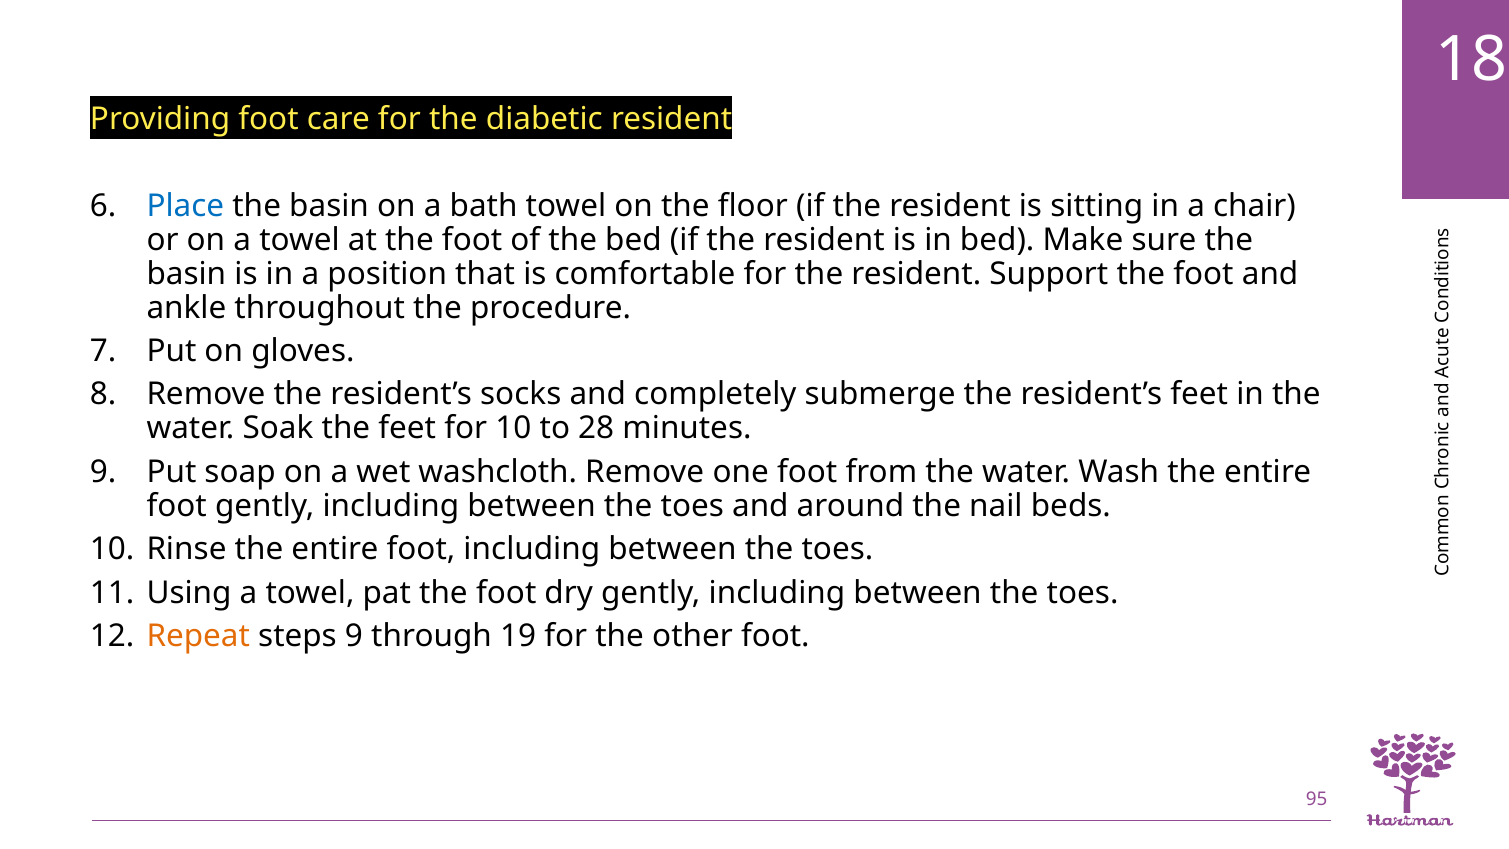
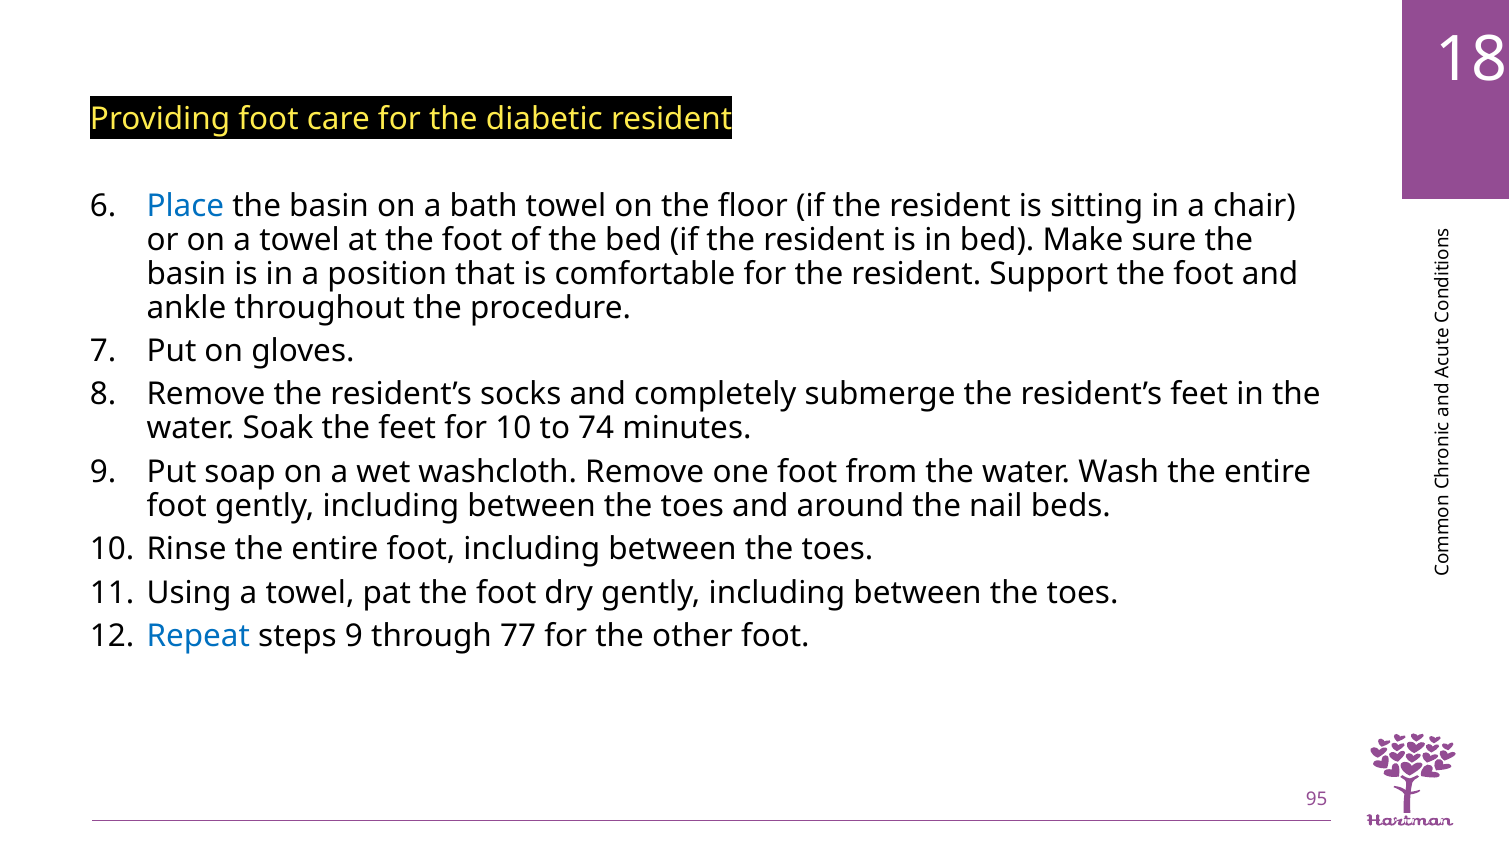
28: 28 -> 74
Repeat colour: orange -> blue
19: 19 -> 77
